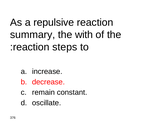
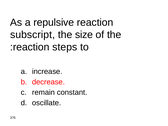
summary: summary -> subscript
with: with -> size
